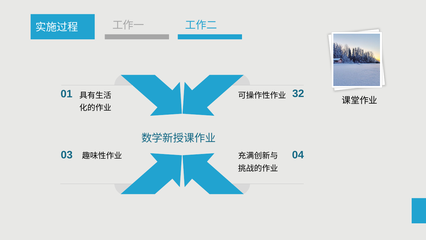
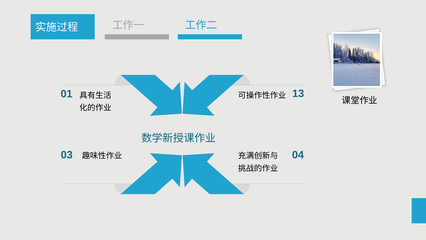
32: 32 -> 13
